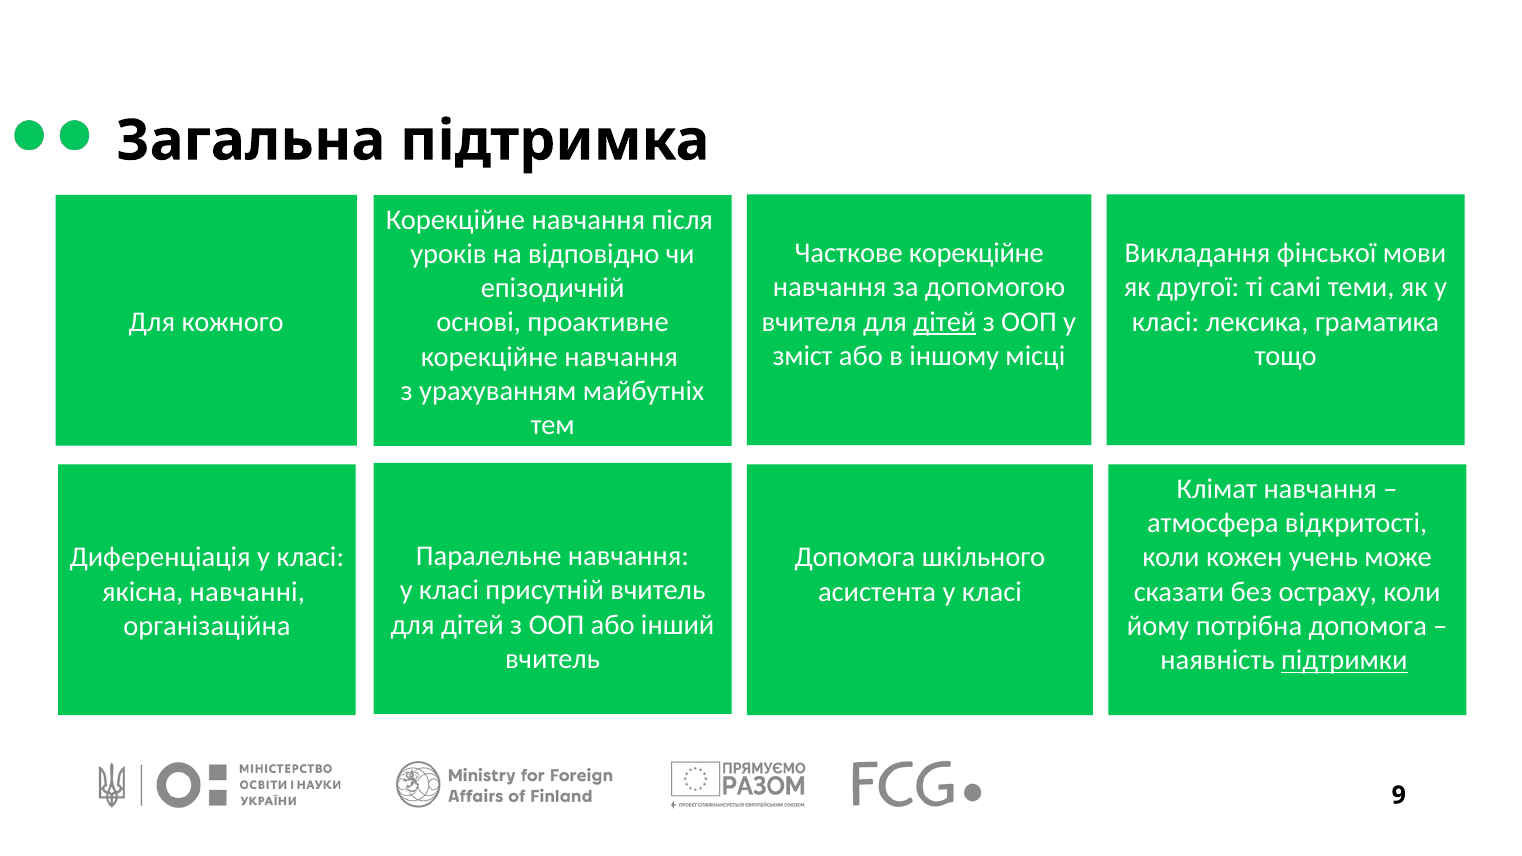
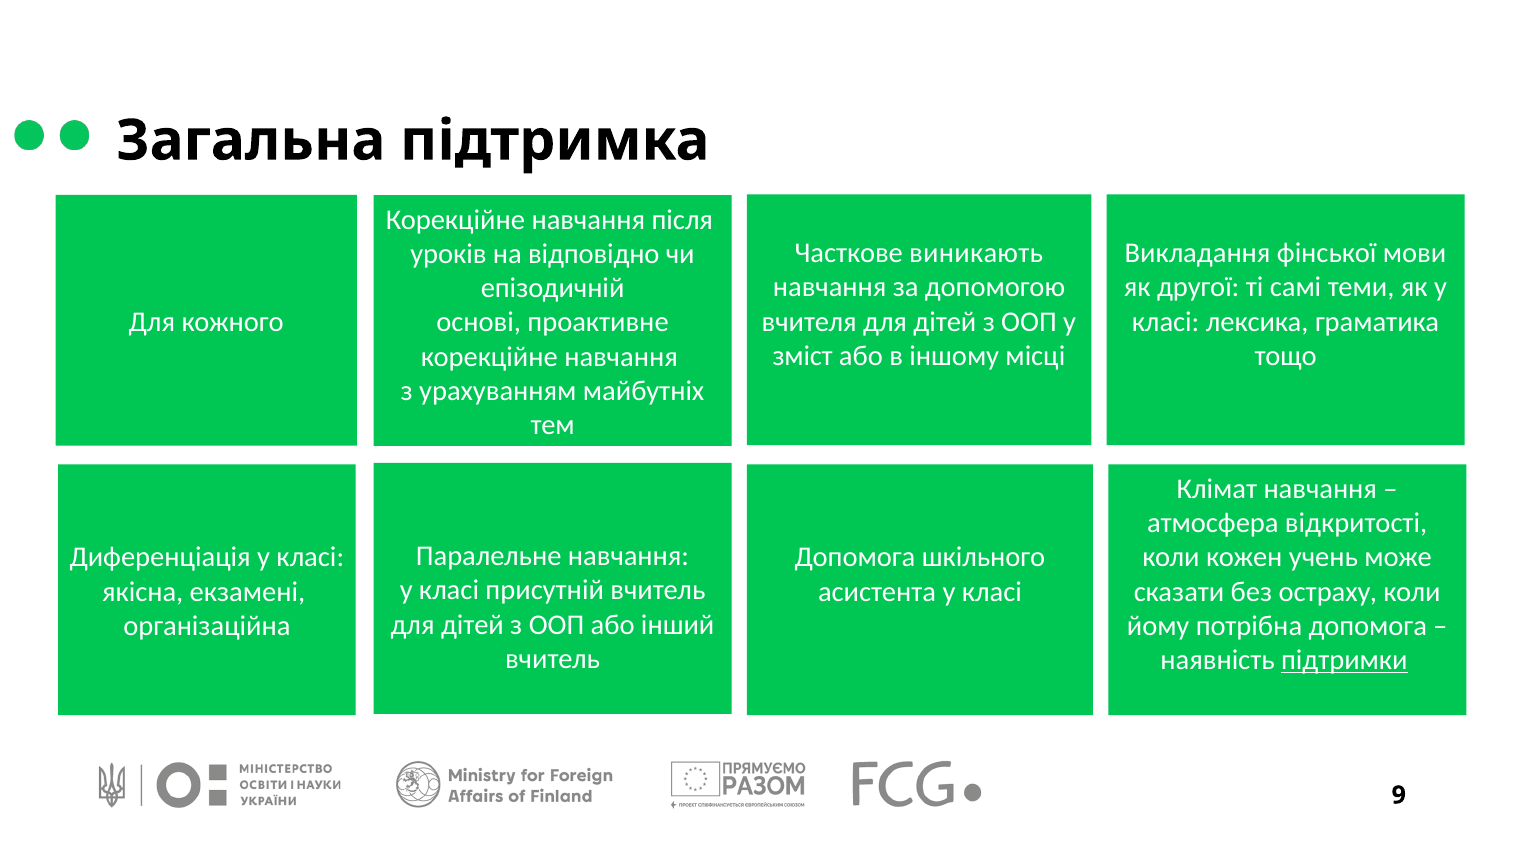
Часткове корекційне: корекційне -> виникають
дітей at (945, 322) underline: present -> none
навчанні: навчанні -> екзамені
